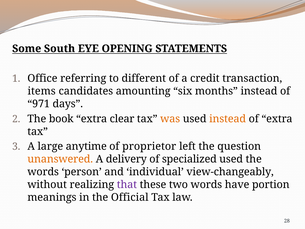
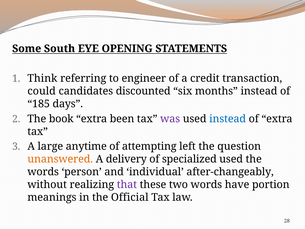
Office: Office -> Think
different: different -> engineer
items: items -> could
amounting: amounting -> discounted
971: 971 -> 185
clear: clear -> been
was colour: orange -> purple
instead at (228, 119) colour: orange -> blue
proprietor: proprietor -> attempting
view-changeably: view-changeably -> after-changeably
